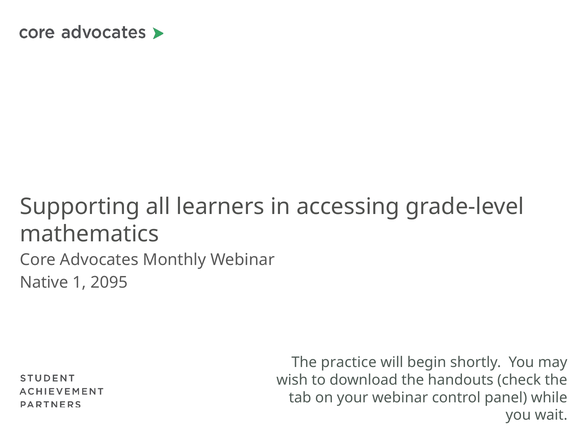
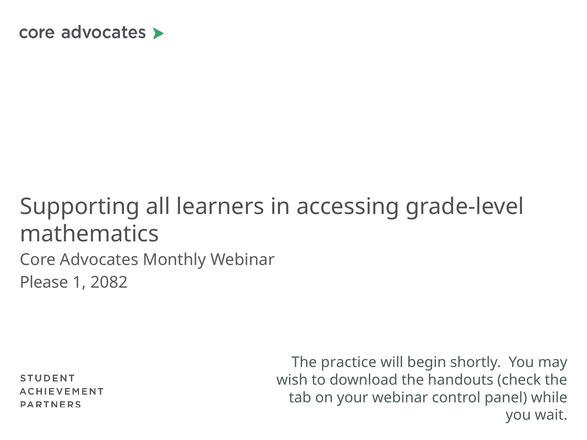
Native: Native -> Please
2095: 2095 -> 2082
